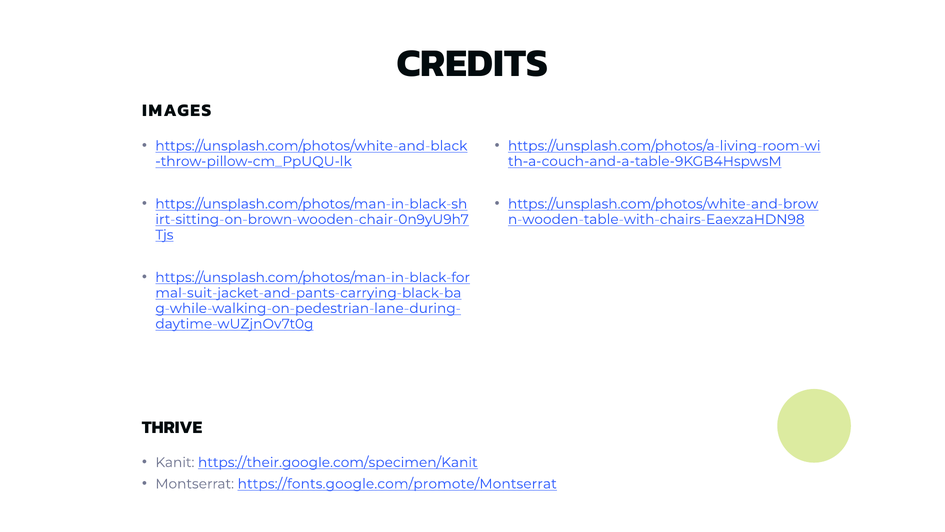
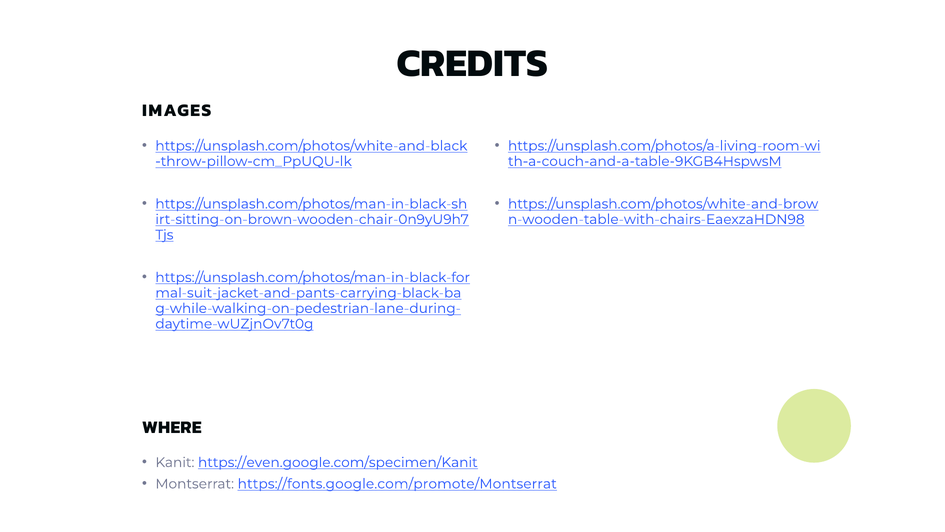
THRIVE: THRIVE -> WHERE
https://their.google.com/specimen/Kanit: https://their.google.com/specimen/Kanit -> https://even.google.com/specimen/Kanit
